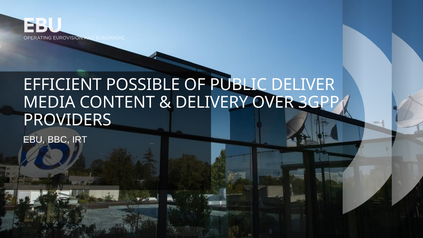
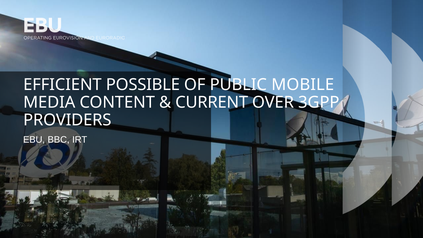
DELIVER: DELIVER -> MOBILE
DELIVERY: DELIVERY -> CURRENT
